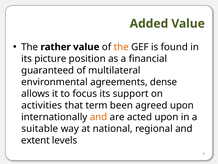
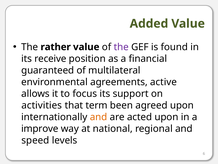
the at (121, 47) colour: orange -> purple
picture: picture -> receive
dense: dense -> active
suitable: suitable -> improve
extent: extent -> speed
